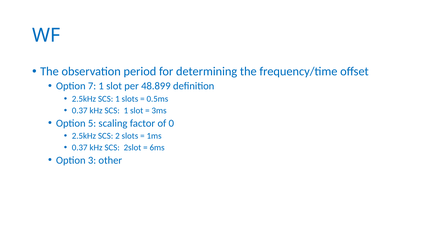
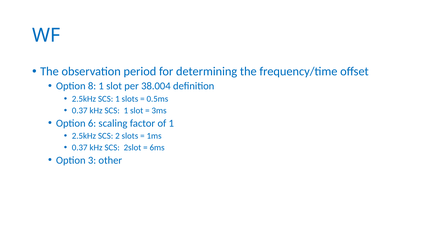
7: 7 -> 8
48.899: 48.899 -> 38.004
5: 5 -> 6
of 0: 0 -> 1
